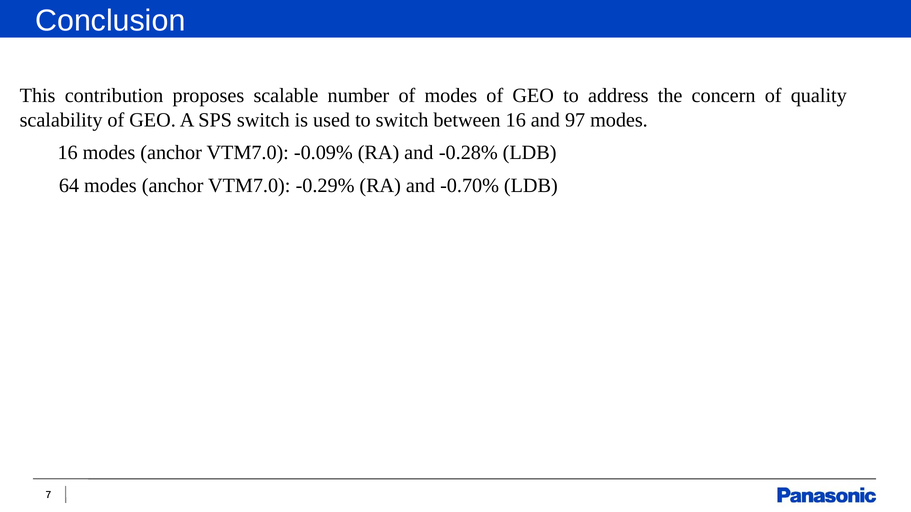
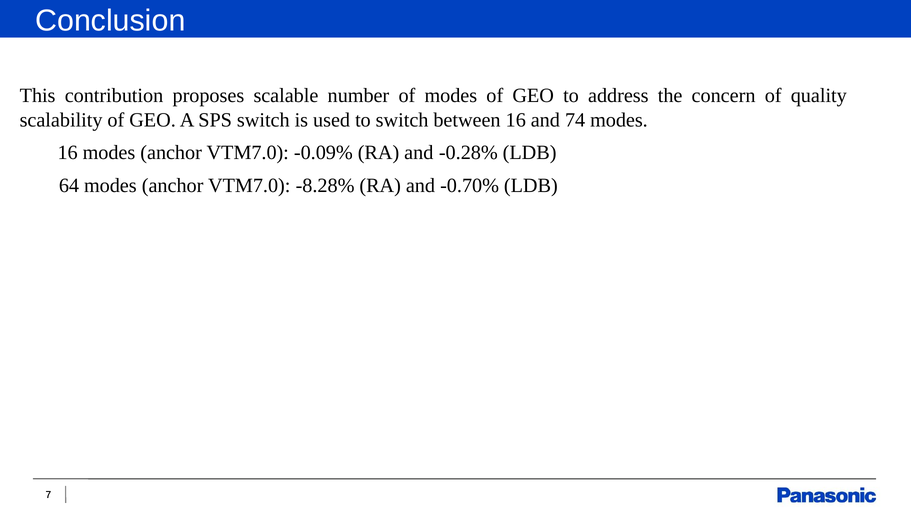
97: 97 -> 74
-0.29%: -0.29% -> -8.28%
